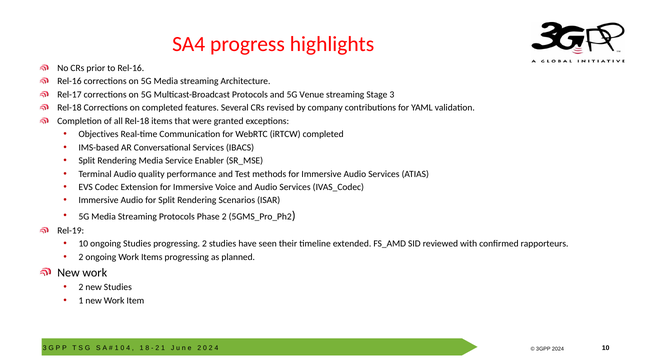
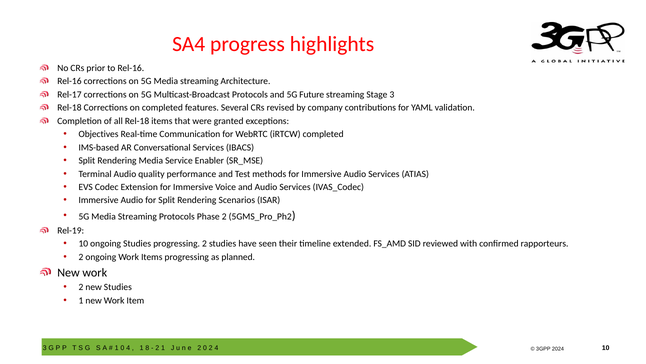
Venue: Venue -> Future
